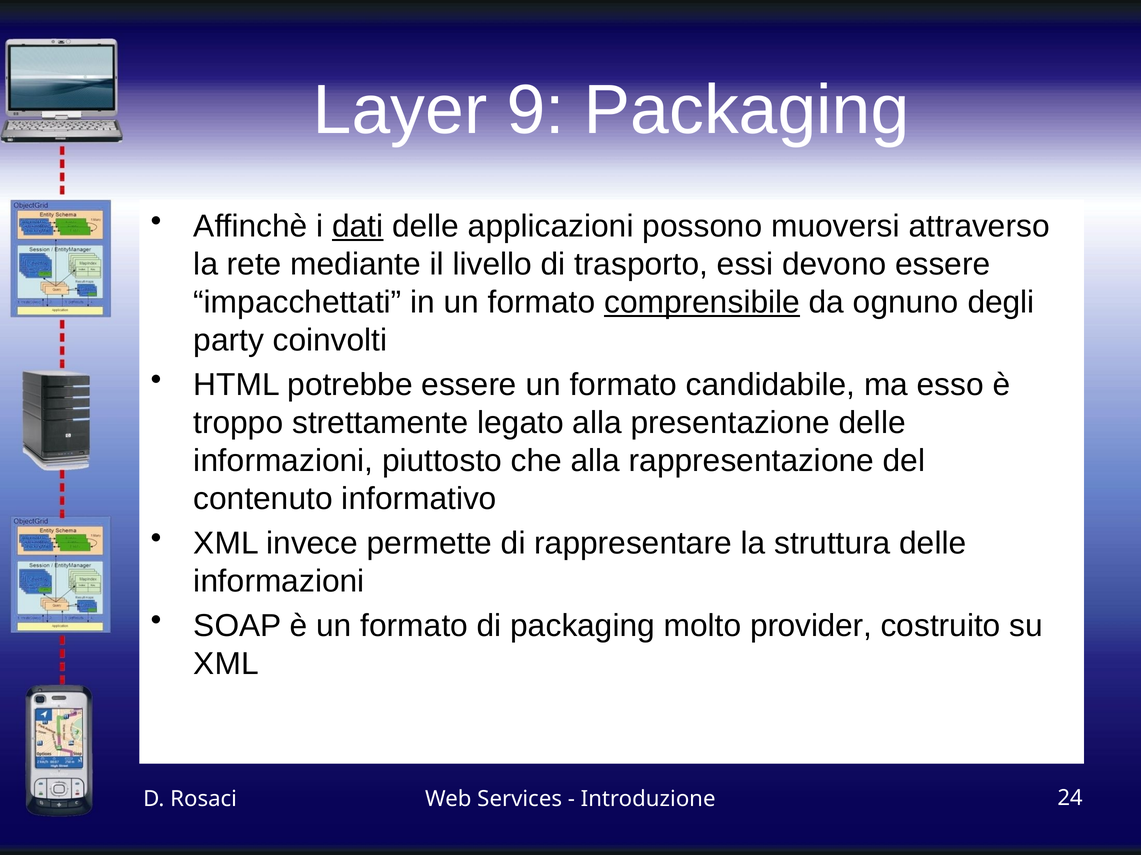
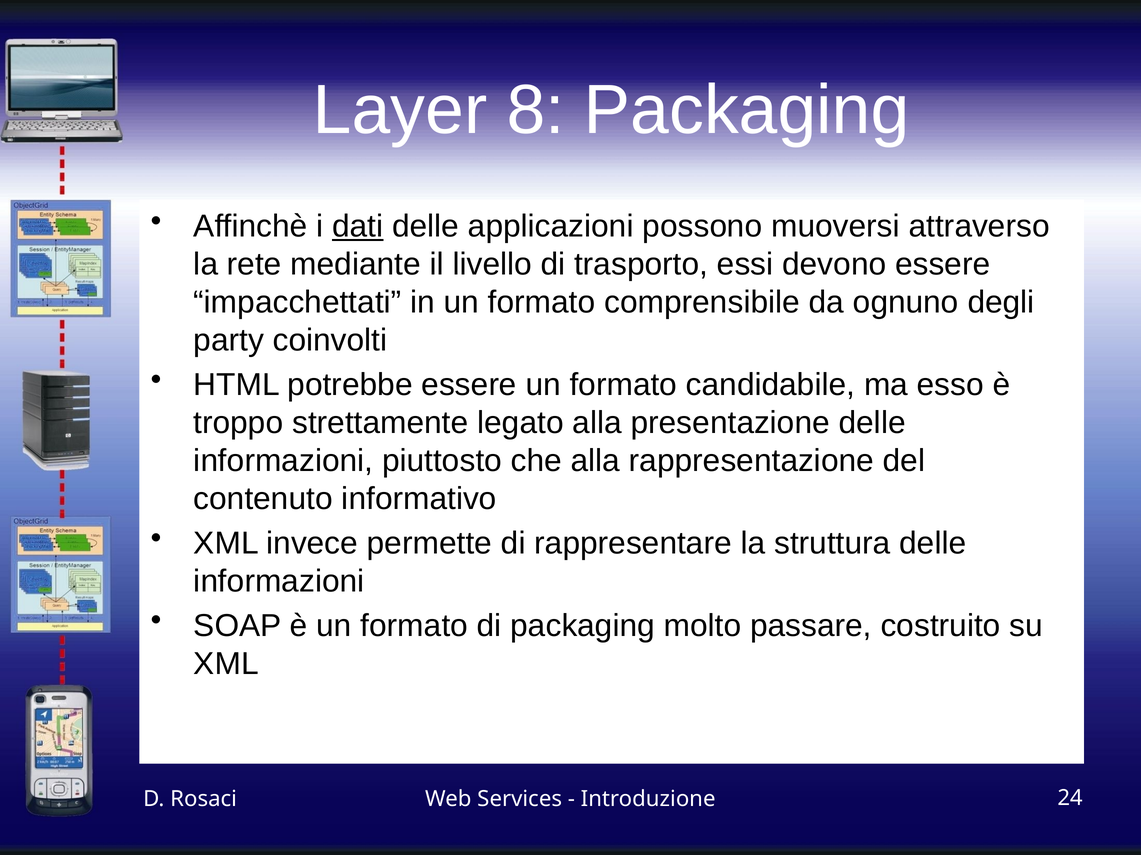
9: 9 -> 8
comprensibile underline: present -> none
provider: provider -> passare
